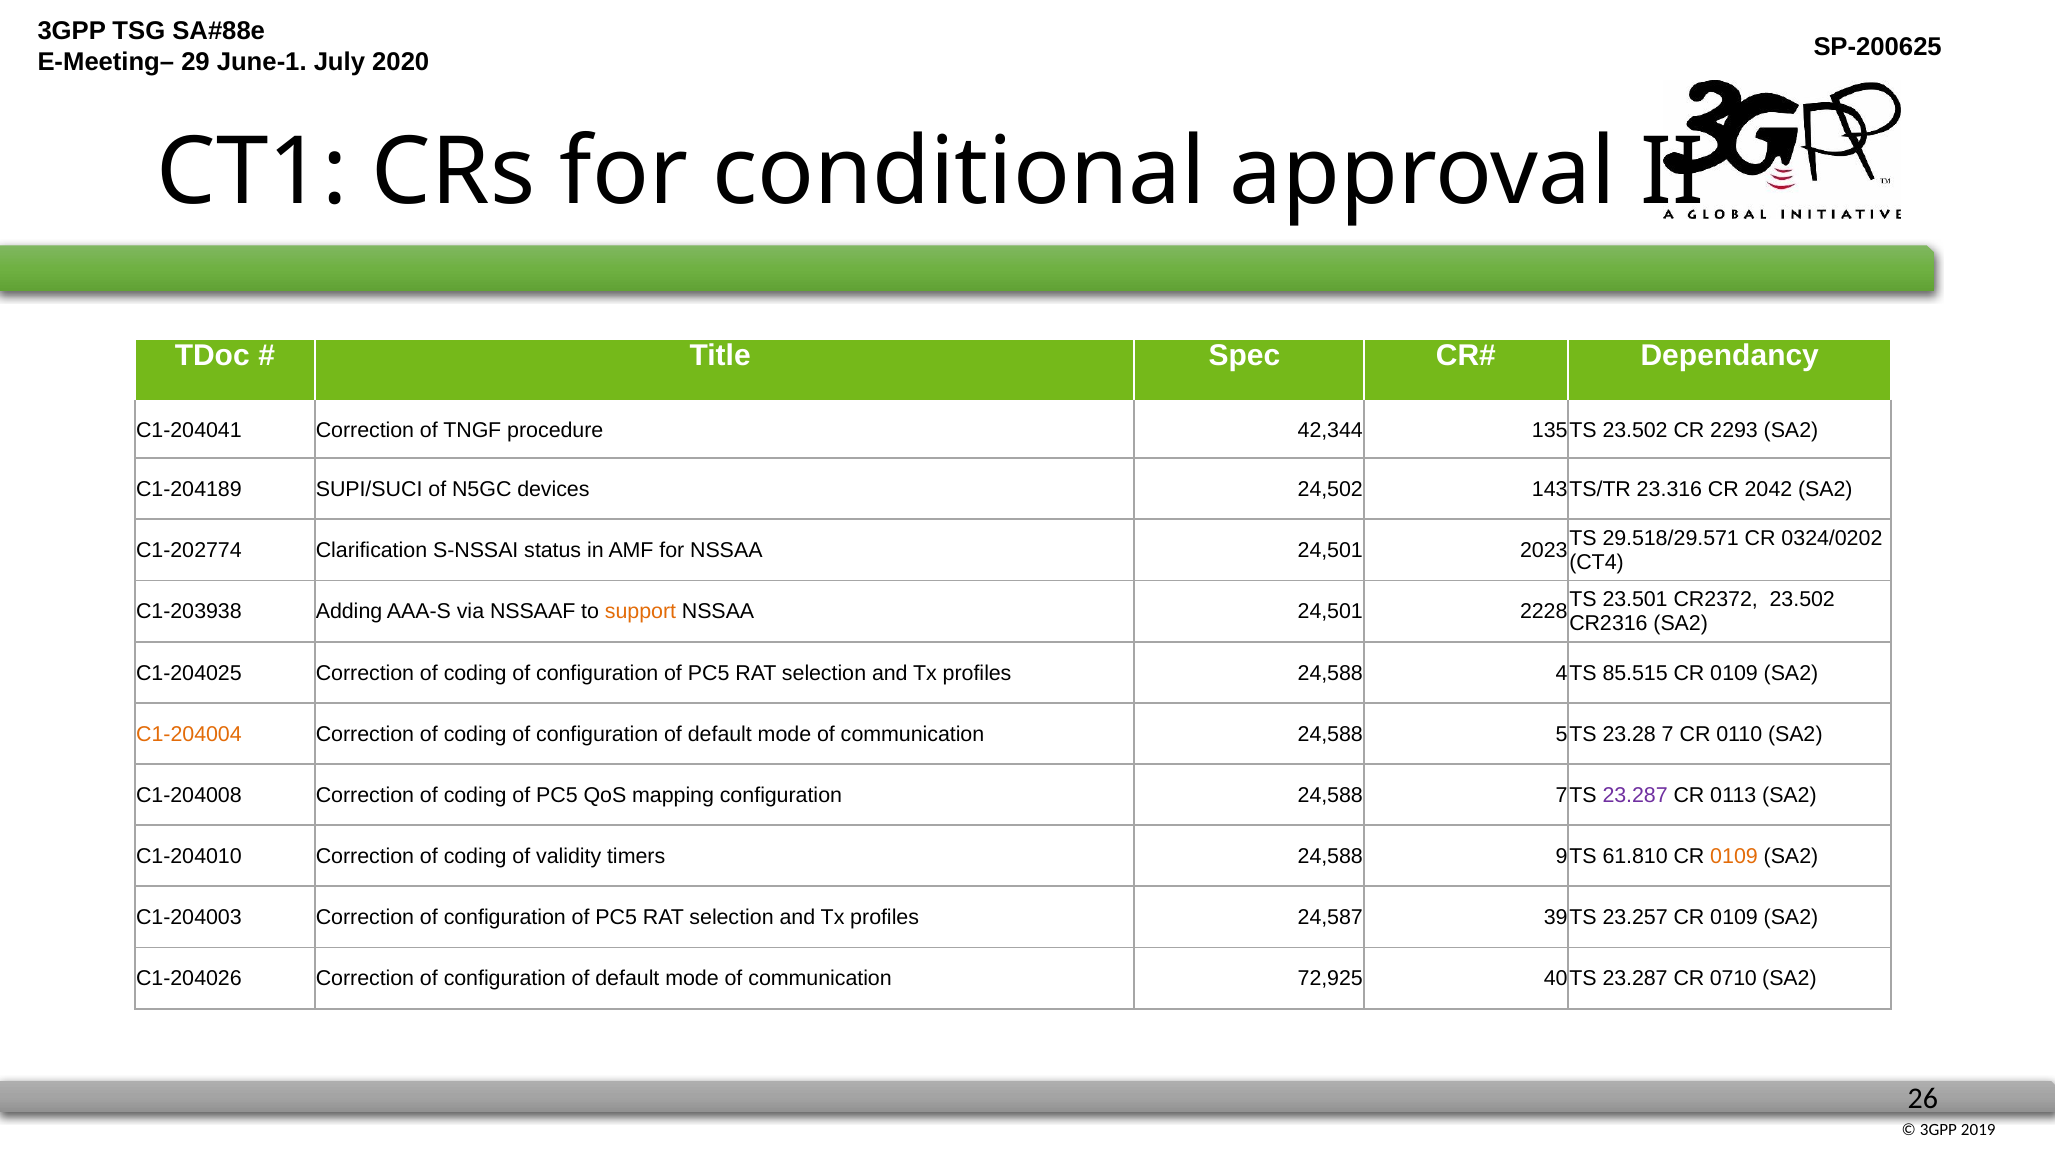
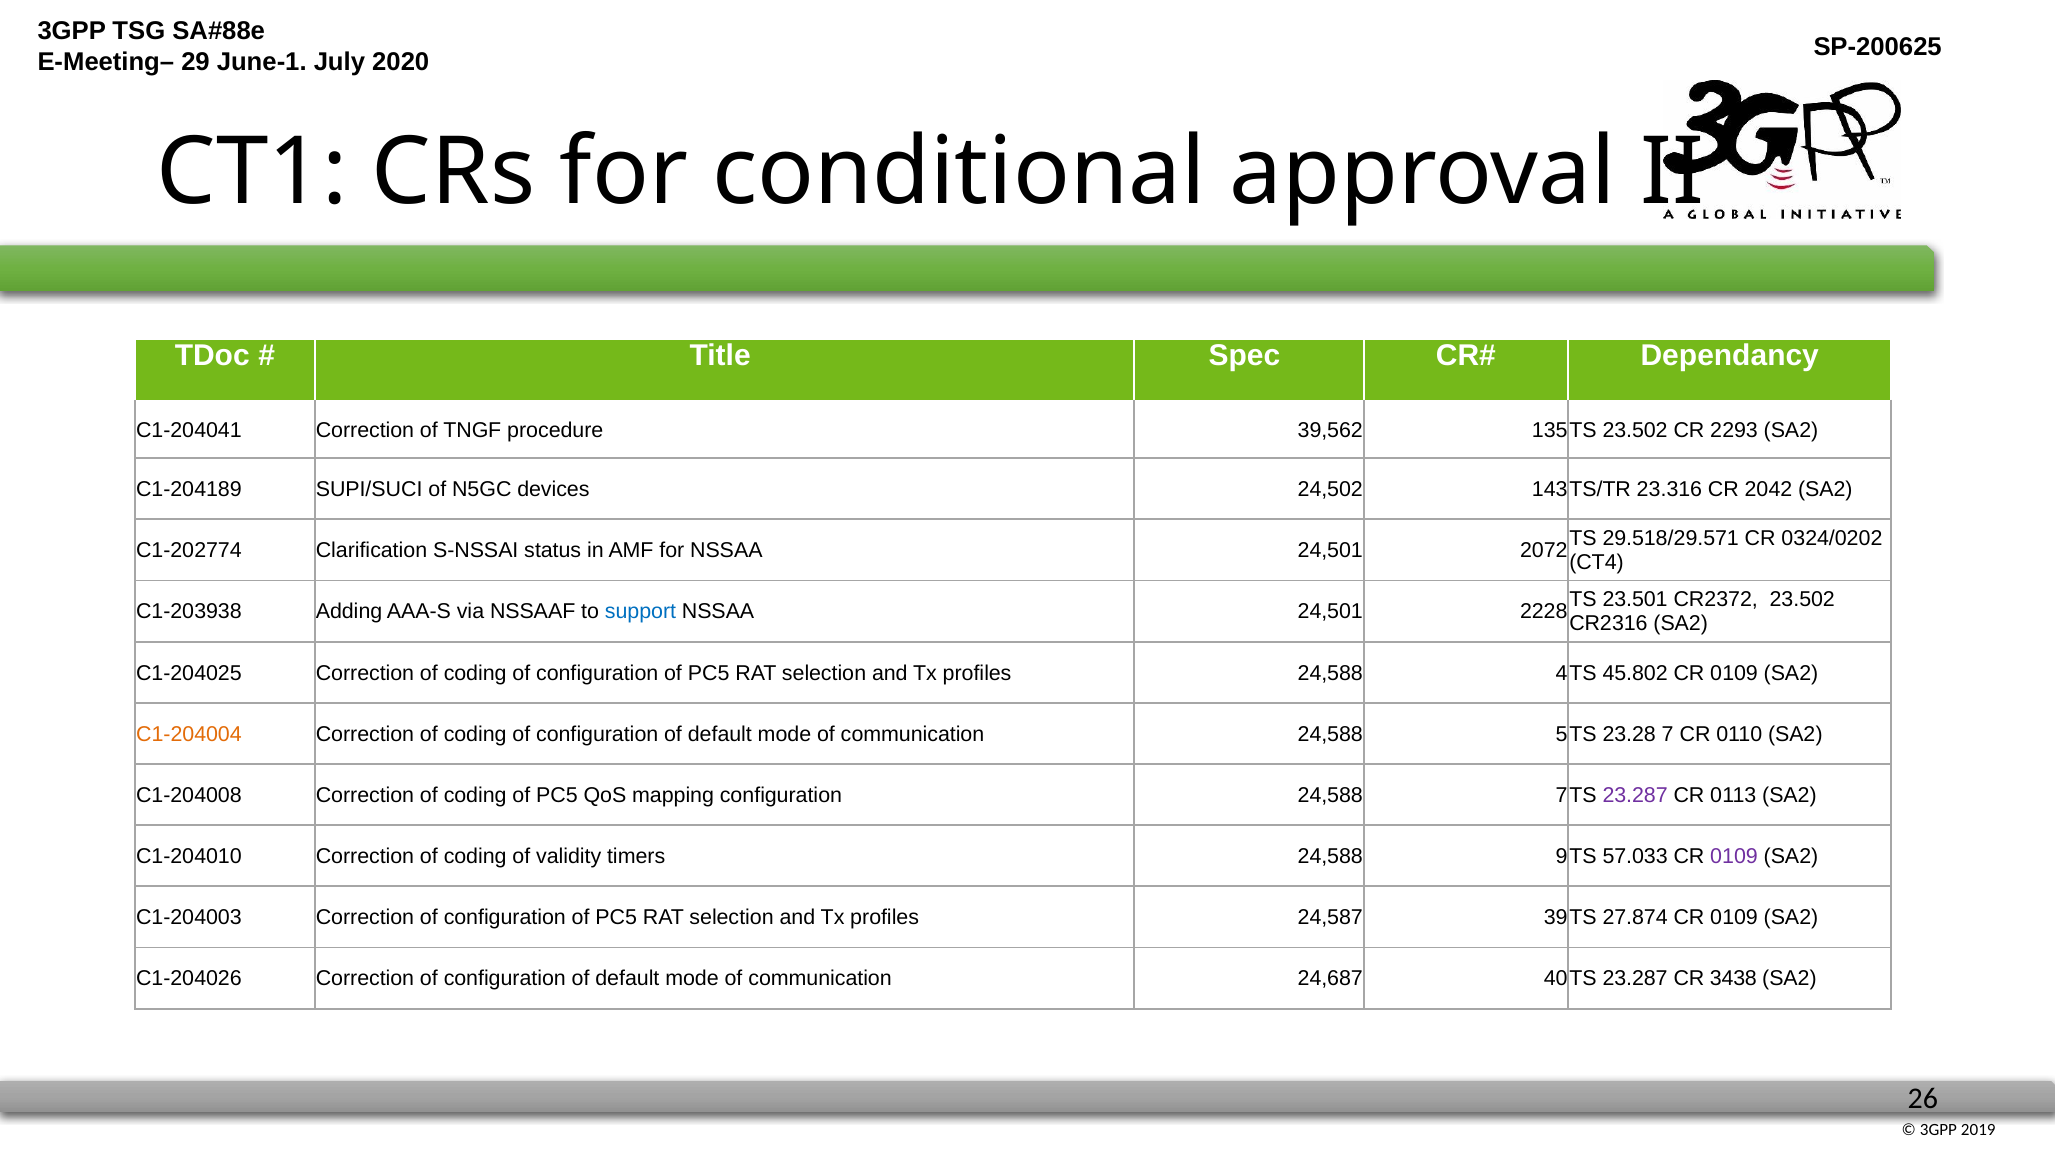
42,344: 42,344 -> 39,562
2023: 2023 -> 2072
support colour: orange -> blue
85.515: 85.515 -> 45.802
61.810: 61.810 -> 57.033
0109 at (1734, 856) colour: orange -> purple
23.257: 23.257 -> 27.874
72,925: 72,925 -> 24,687
0710: 0710 -> 3438
